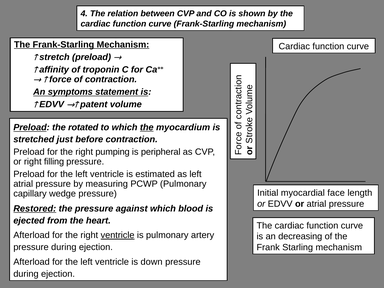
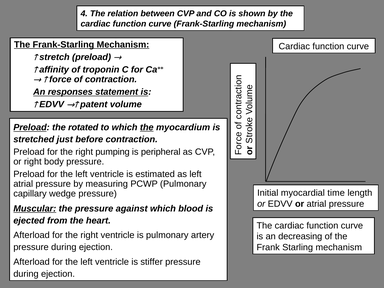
symptoms: symptoms -> responses
filling: filling -> body
face: face -> time
Restored: Restored -> Muscular
ventricle at (118, 235) underline: present -> none
down: down -> stiffer
